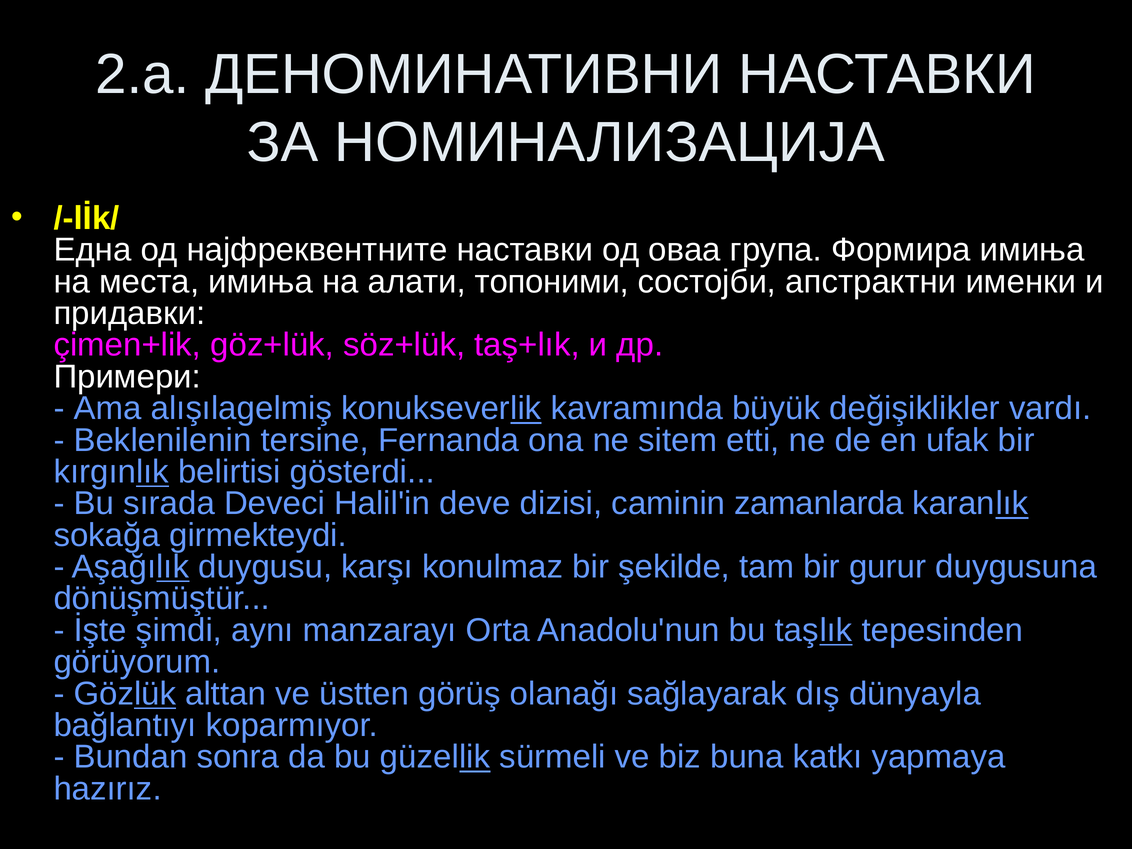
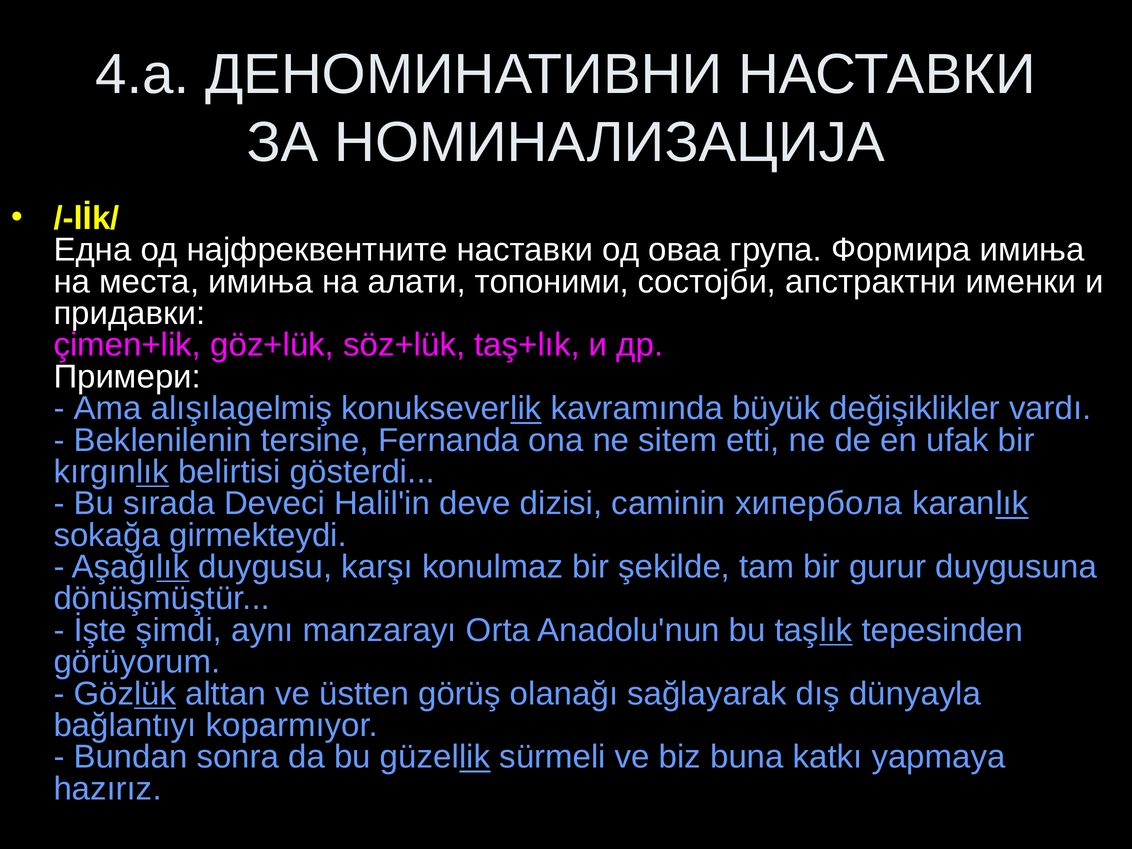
2.a: 2.a -> 4.a
zamanlarda: zamanlarda -> хипербола
